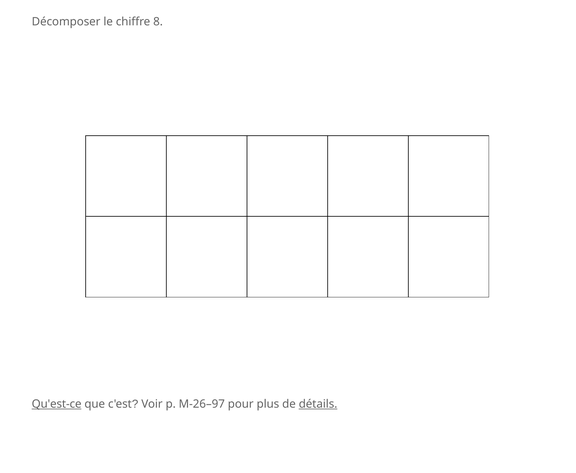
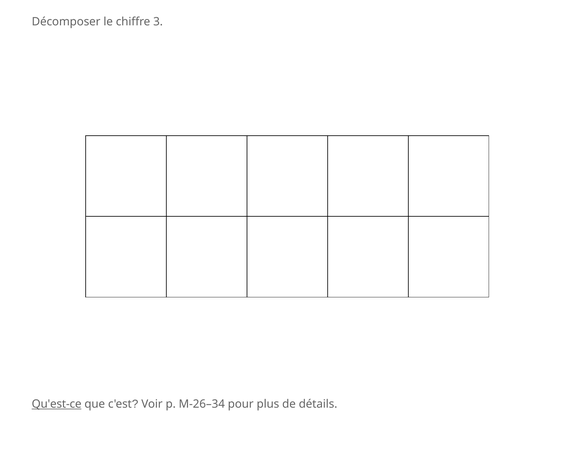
8: 8 -> 3
M-26–97: M-26–97 -> M-26–34
détails underline: present -> none
